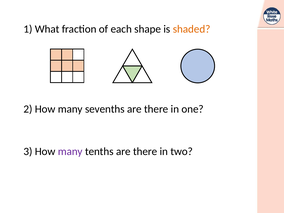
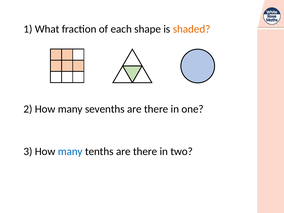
many at (70, 151) colour: purple -> blue
